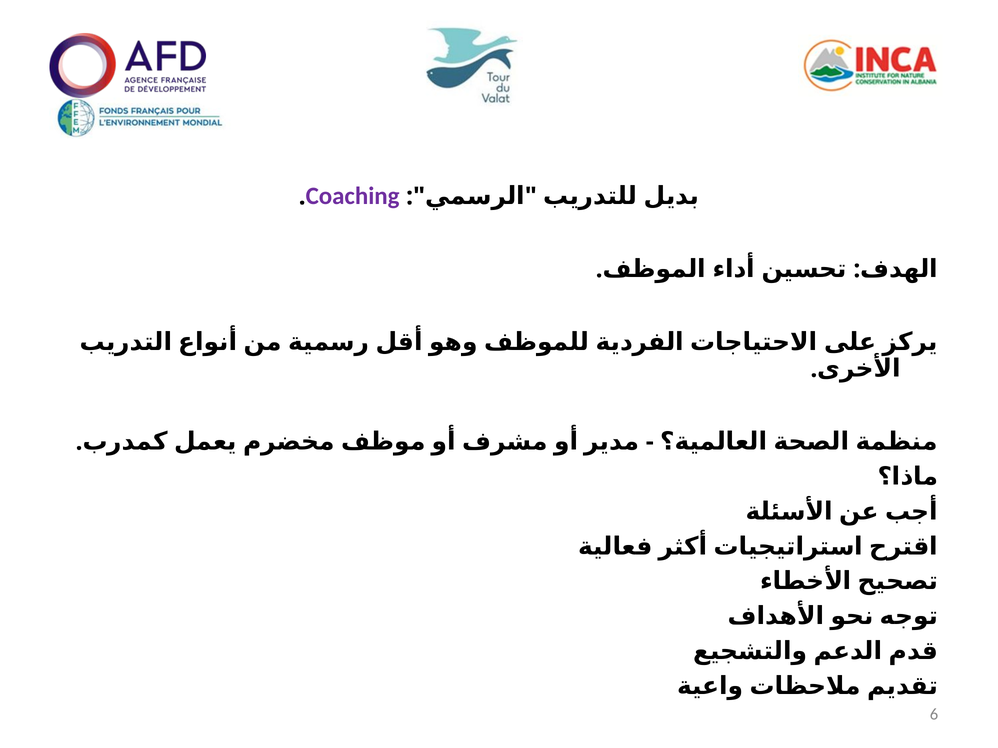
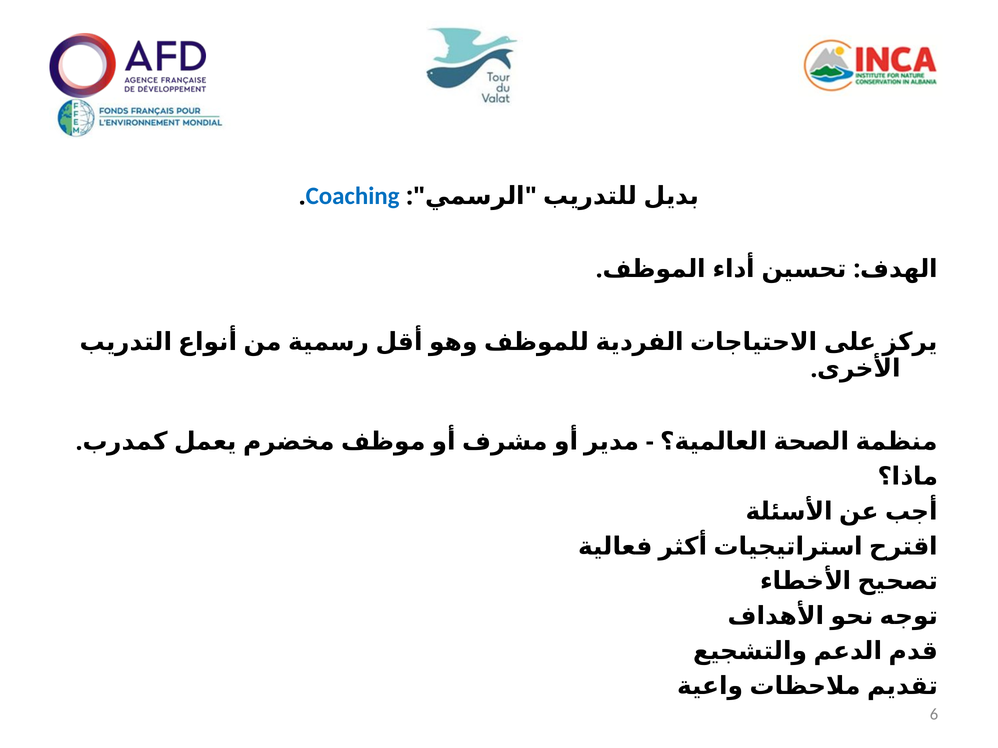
Coaching colour: purple -> blue
